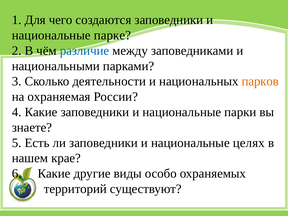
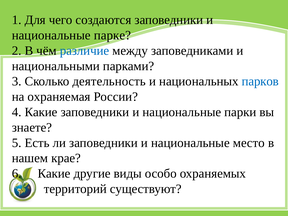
деятельности: деятельности -> деятельность
парков colour: orange -> blue
целях: целях -> место
